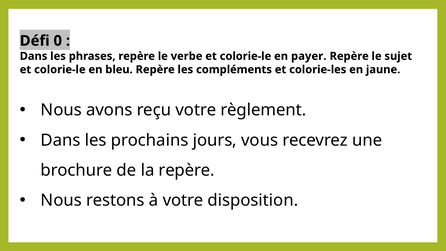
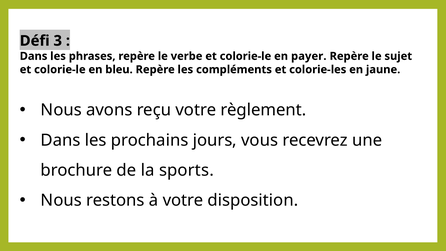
0: 0 -> 3
la repère: repère -> sports
